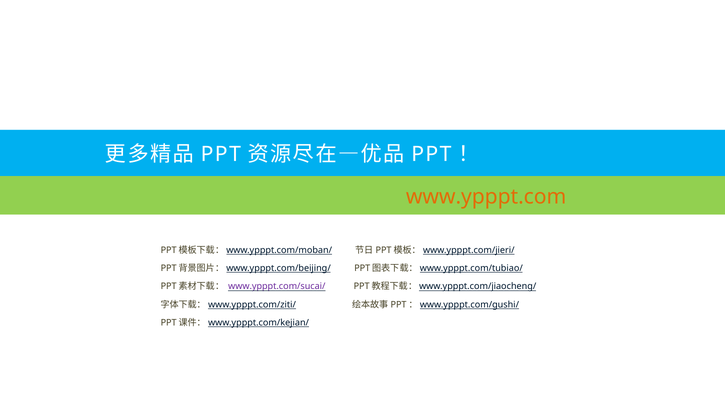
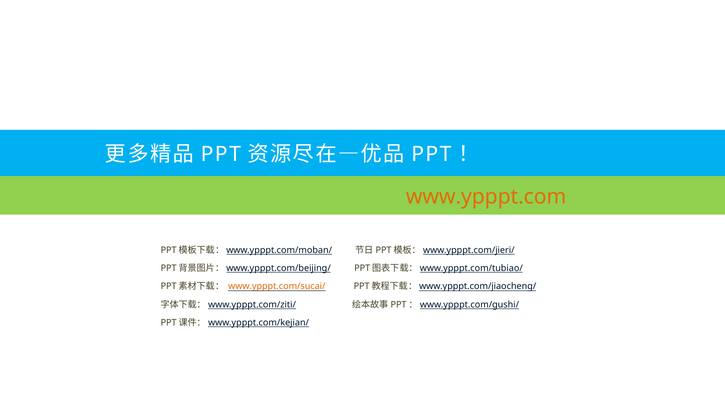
www.ypppt.com/sucai/ colour: purple -> orange
